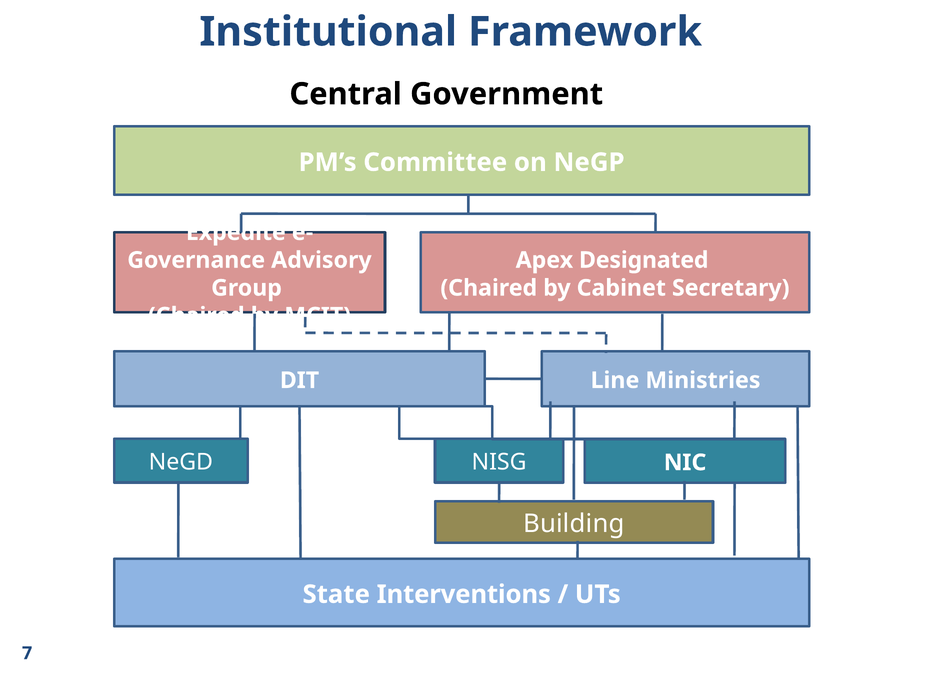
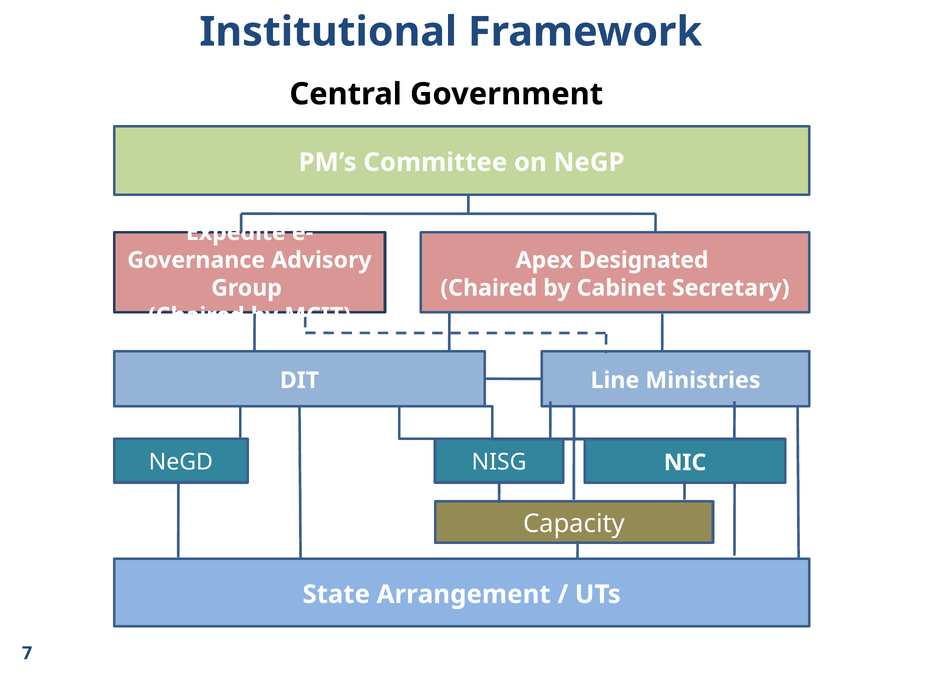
Building: Building -> Capacity
Interventions: Interventions -> Arrangement
